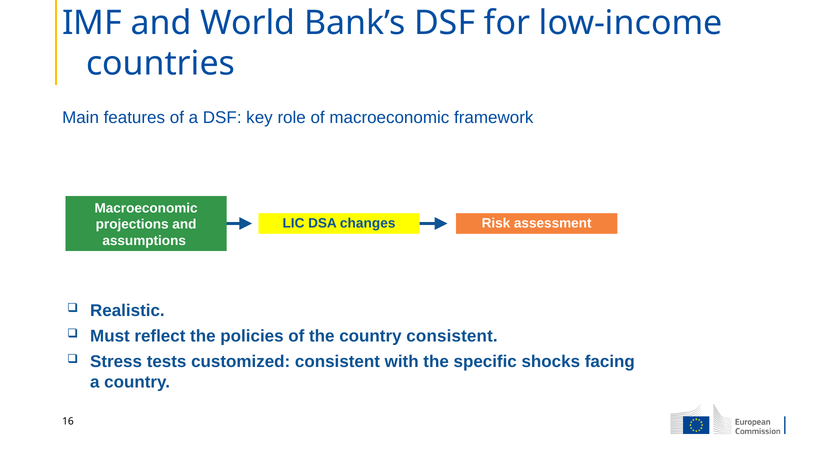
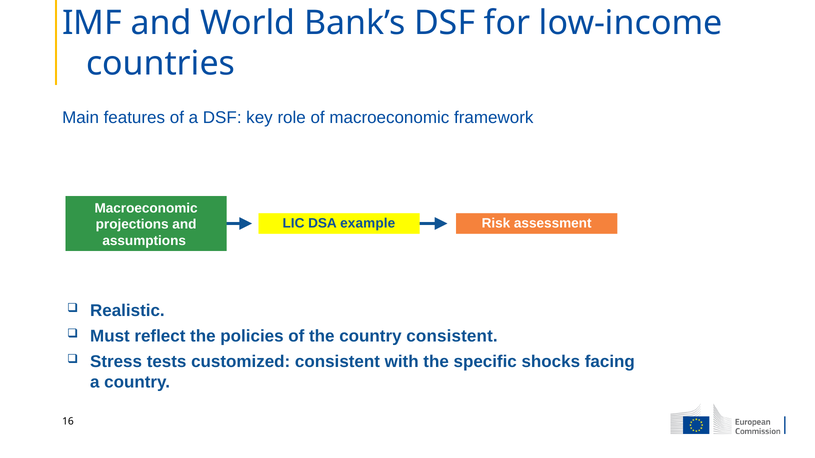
changes: changes -> example
